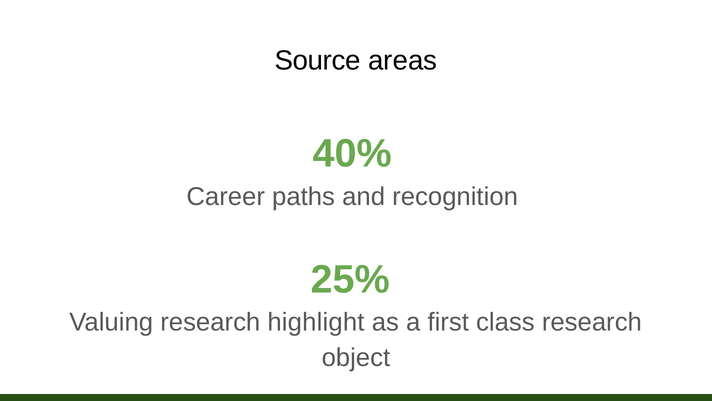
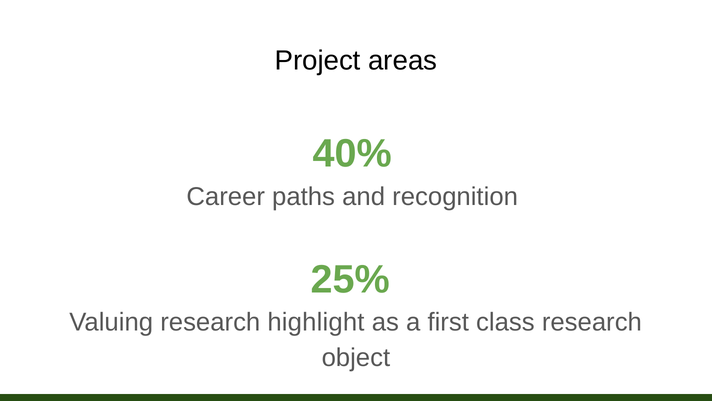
Source: Source -> Project
